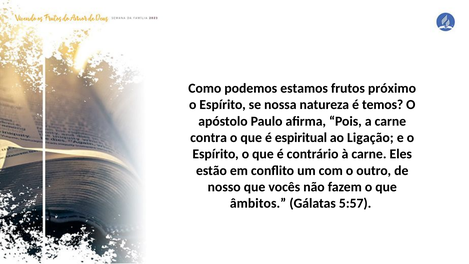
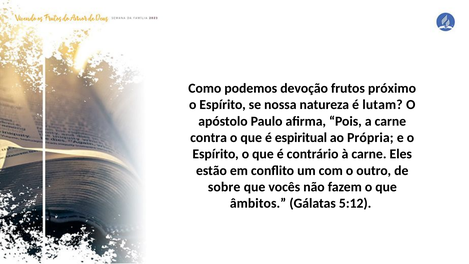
estamos: estamos -> devoção
temos: temos -> lutam
Ligação: Ligação -> Própria
nosso: nosso -> sobre
5:57: 5:57 -> 5:12
